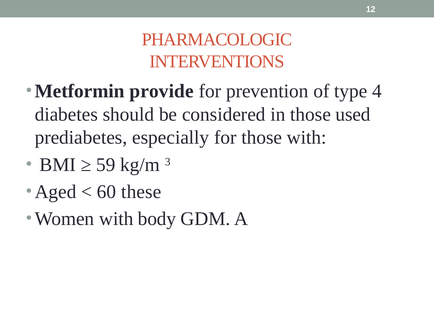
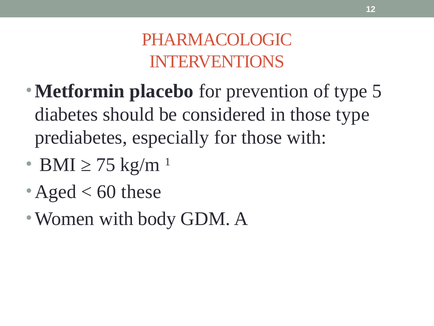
provide: provide -> placebo
4: 4 -> 5
those used: used -> type
59: 59 -> 75
3: 3 -> 1
